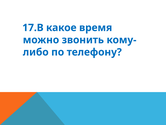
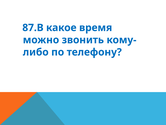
17.В: 17.В -> 87.В
